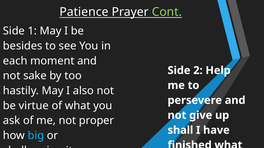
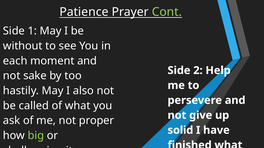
besides: besides -> without
virtue: virtue -> called
shall: shall -> solid
big colour: light blue -> light green
